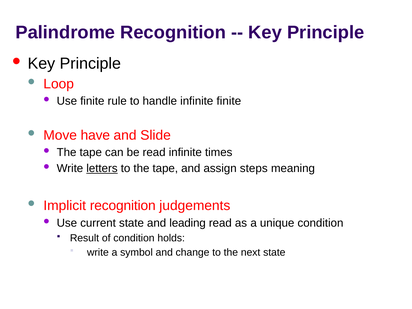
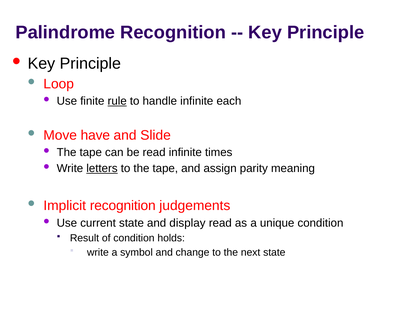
rule underline: none -> present
infinite finite: finite -> each
steps: steps -> parity
leading: leading -> display
